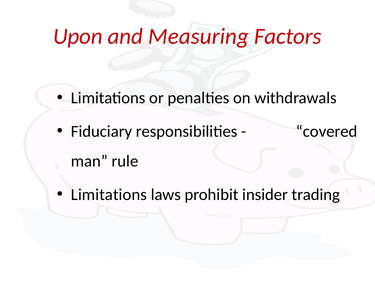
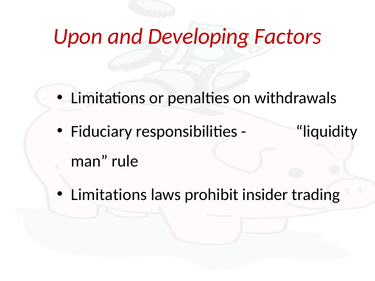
Measuring: Measuring -> Developing
covered: covered -> liquidity
